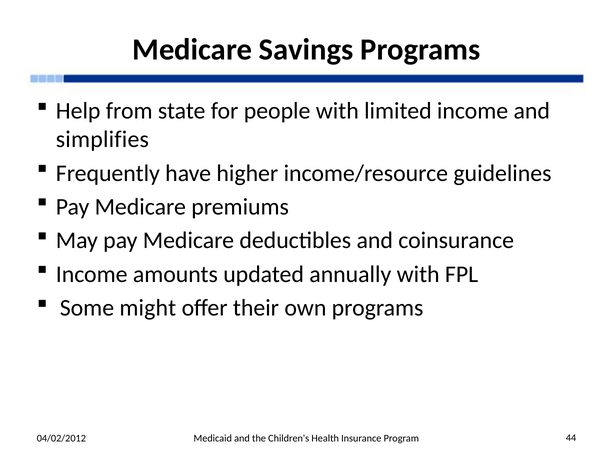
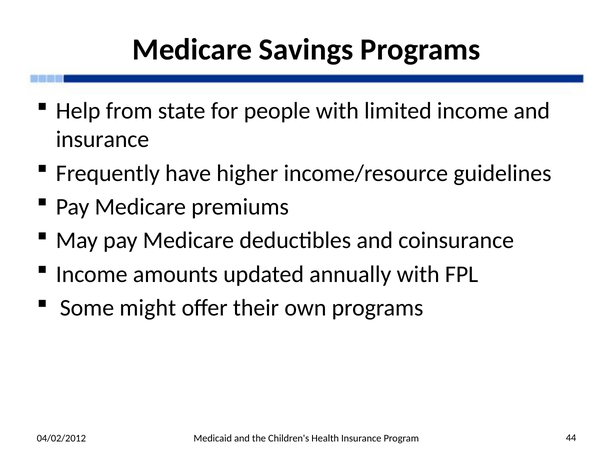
simplifies at (102, 139): simplifies -> insurance
